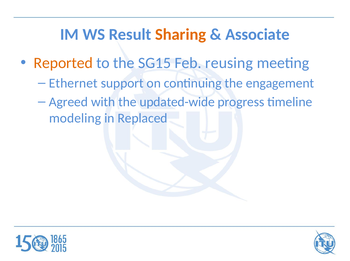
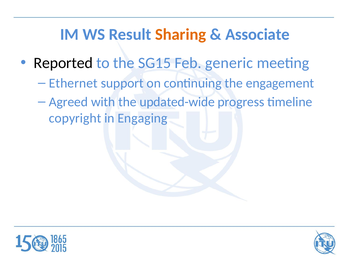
Reported colour: orange -> black
reusing: reusing -> generic
modeling: modeling -> copyright
Replaced: Replaced -> Engaging
